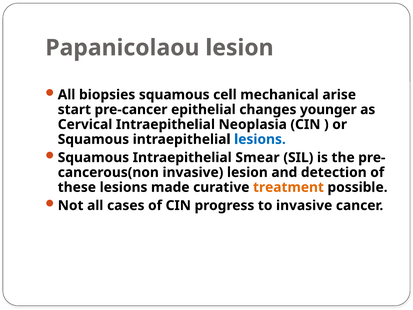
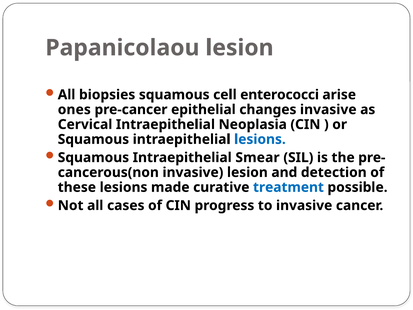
mechanical: mechanical -> enterococci
start: start -> ones
changes younger: younger -> invasive
treatment colour: orange -> blue
